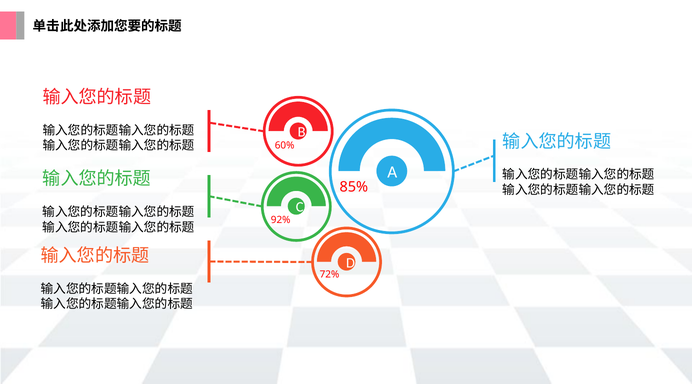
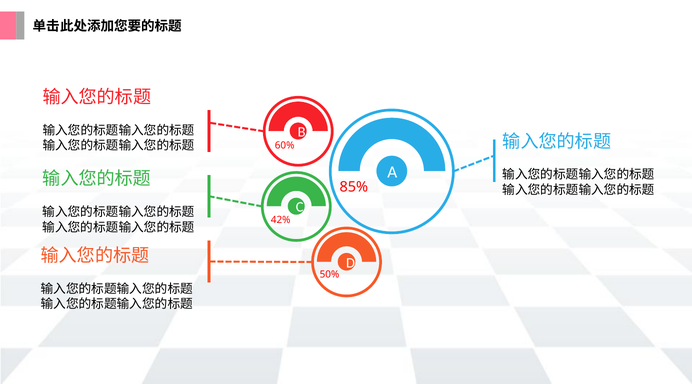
92%: 92% -> 42%
72%: 72% -> 50%
